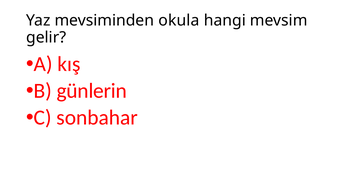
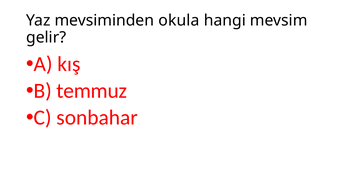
günlerin: günlerin -> temmuz
